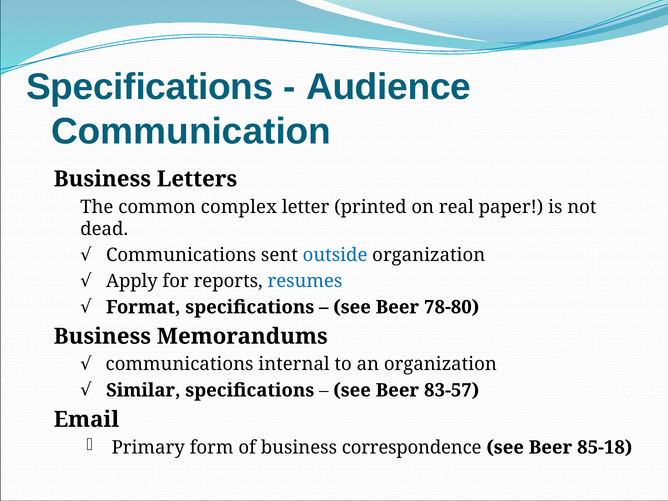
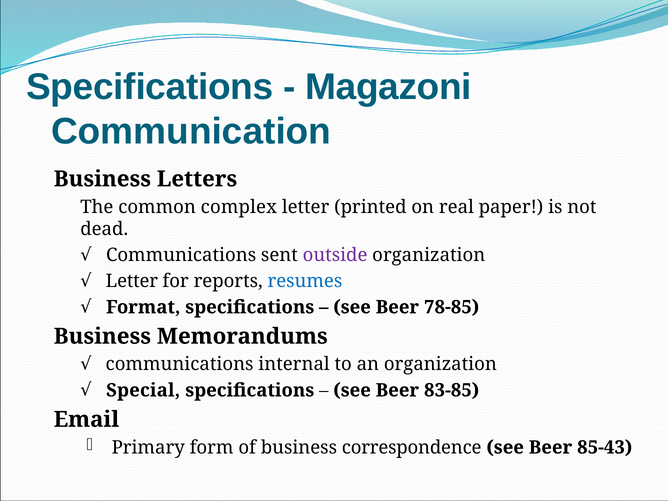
Audience: Audience -> Magazoni
outside colour: blue -> purple
Apply at (132, 281): Apply -> Letter
78-80: 78-80 -> 78-85
Similar: Similar -> Special
83-57: 83-57 -> 83-85
85-18: 85-18 -> 85-43
